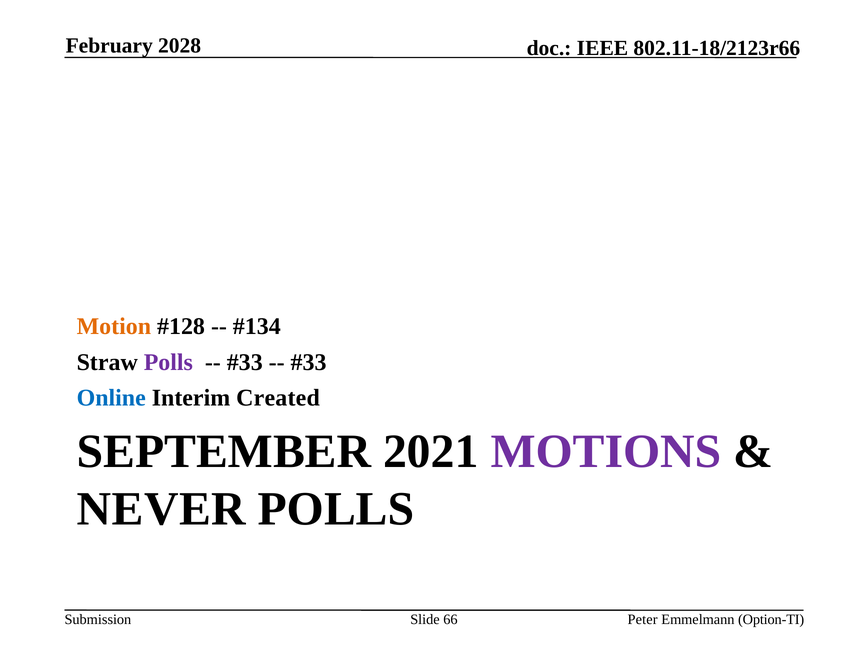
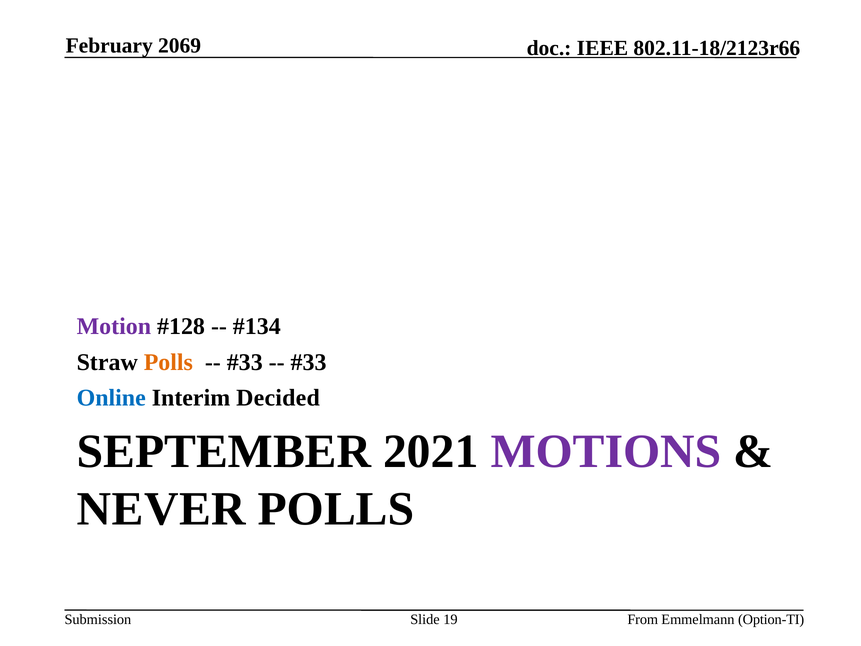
2028: 2028 -> 2069
Motion colour: orange -> purple
Polls at (168, 362) colour: purple -> orange
Created: Created -> Decided
66: 66 -> 19
Peter: Peter -> From
